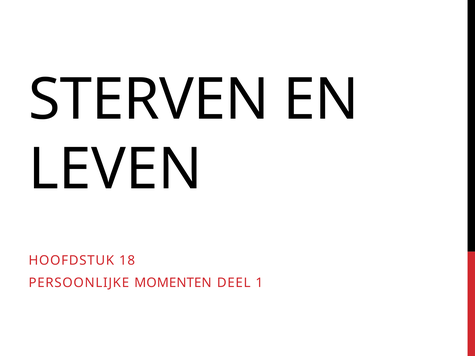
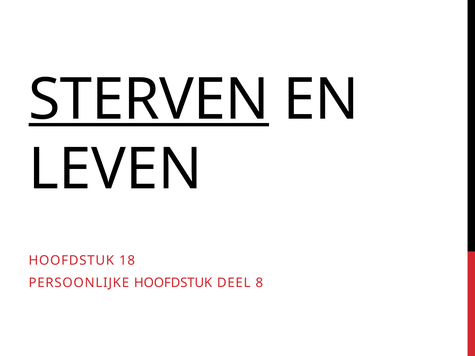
STERVEN underline: none -> present
PERSOONLIJKE MOMENTEN: MOMENTEN -> HOOFDSTUK
1: 1 -> 8
